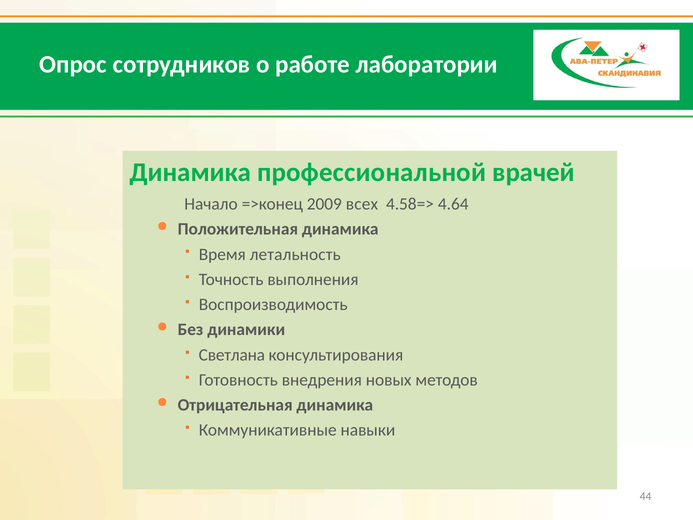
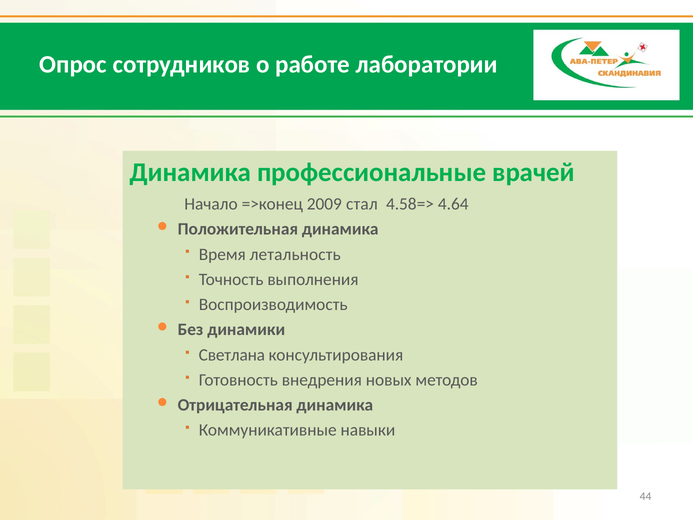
профессиональной: профессиональной -> профессиональные
всех: всех -> стал
